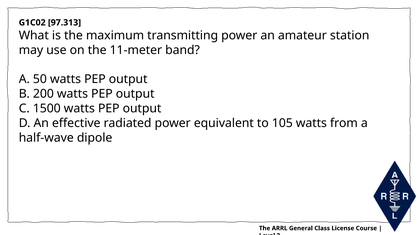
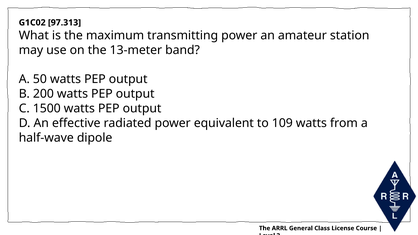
11-meter: 11-meter -> 13-meter
105: 105 -> 109
